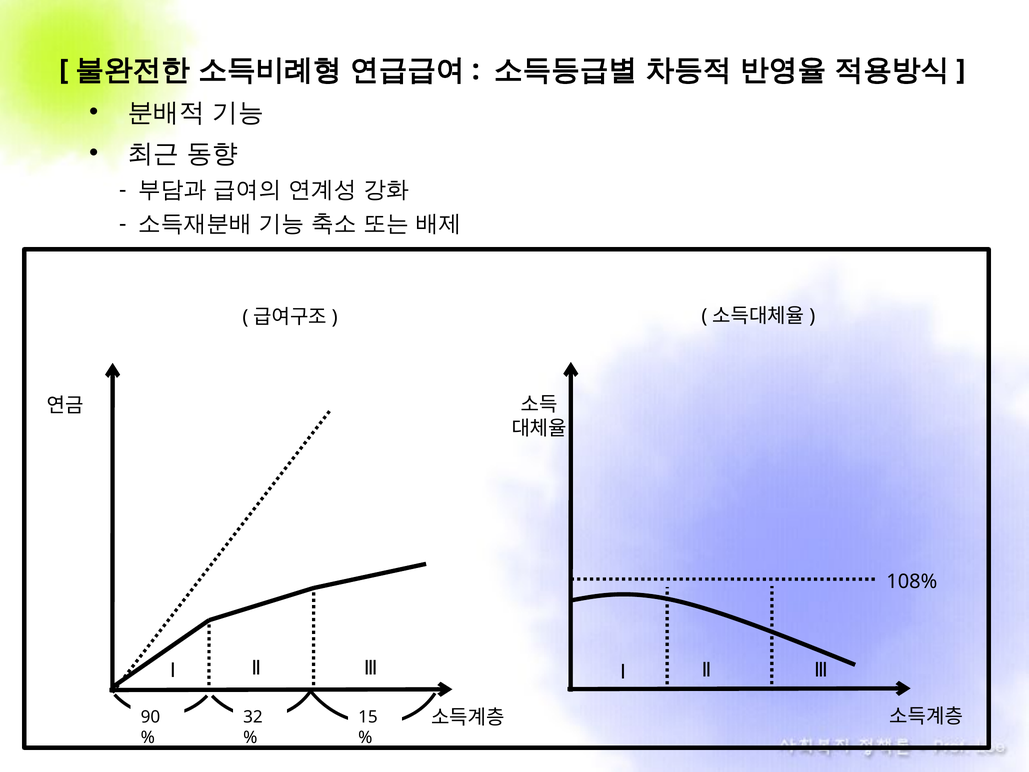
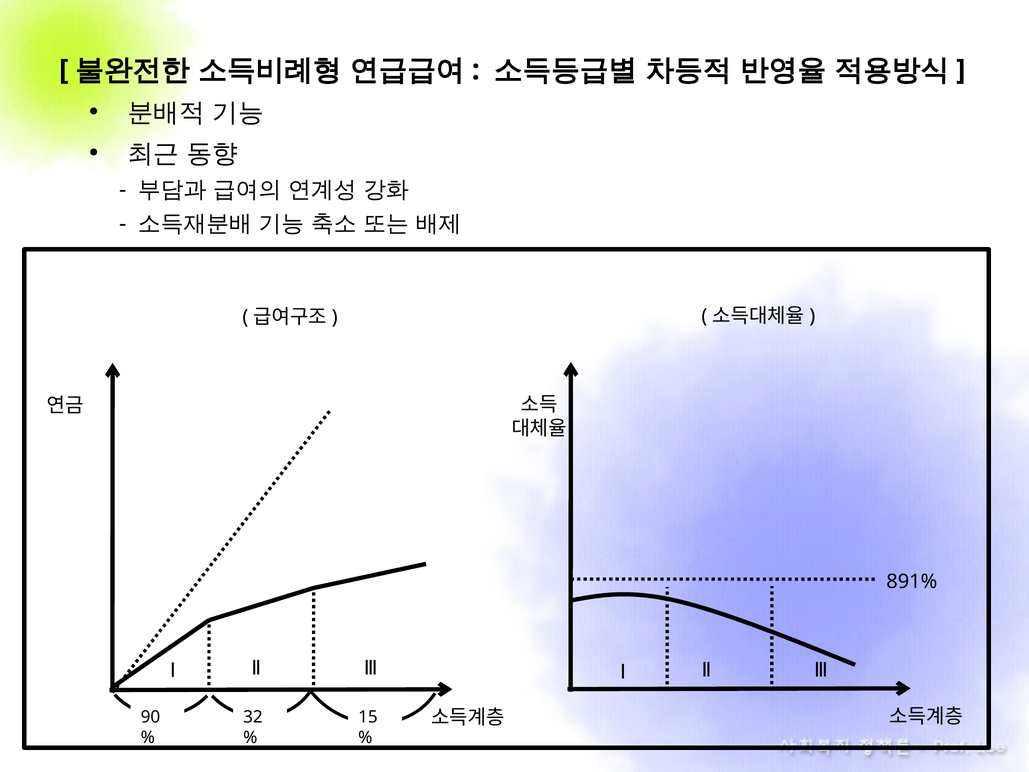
108%: 108% -> 891%
